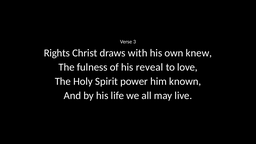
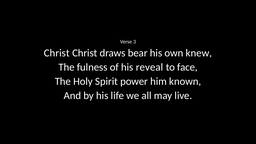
Rights at (57, 53): Rights -> Christ
with: with -> bear
love: love -> face
